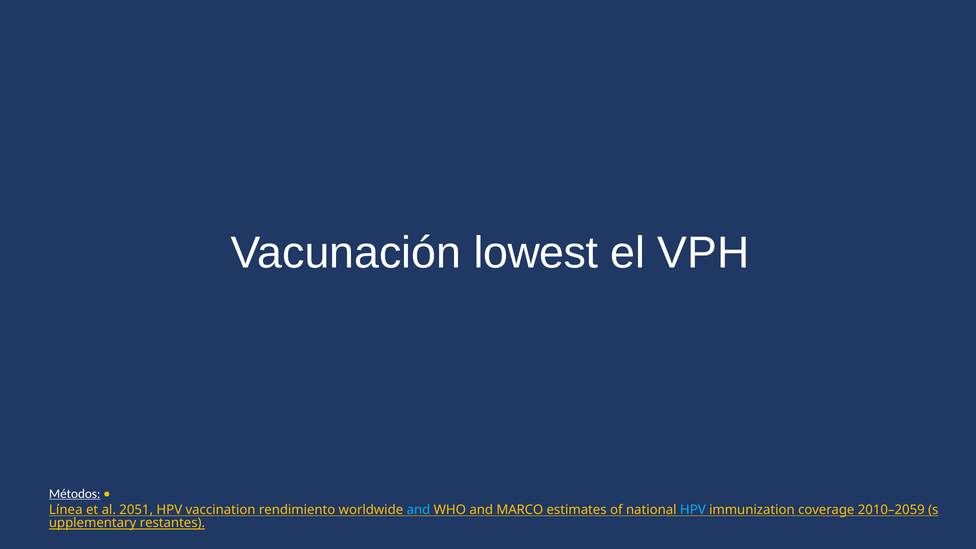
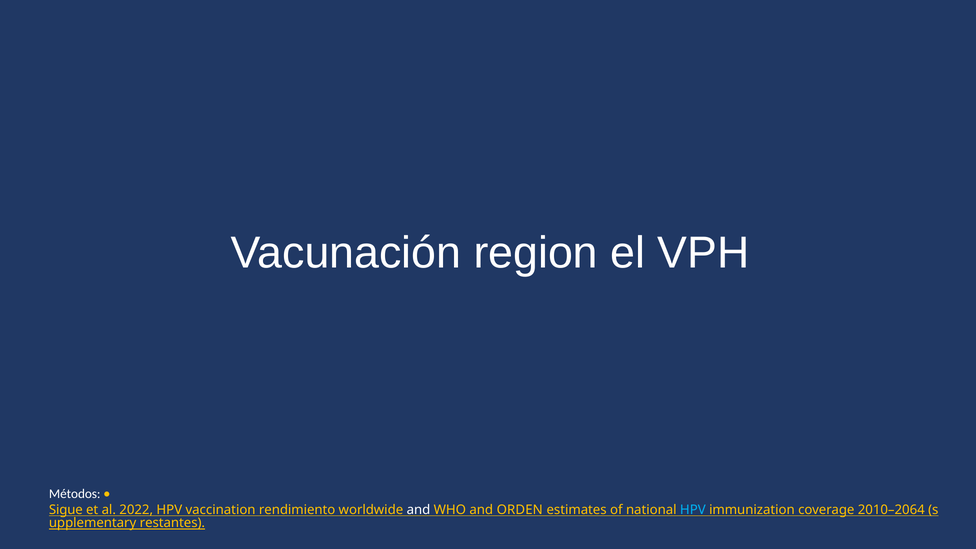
lowest: lowest -> region
Métodos underline: present -> none
Línea: Línea -> Sigue
2051: 2051 -> 2022
and at (418, 510) colour: light blue -> white
MARCO: MARCO -> ORDEN
2010–2059: 2010–2059 -> 2010–2064
